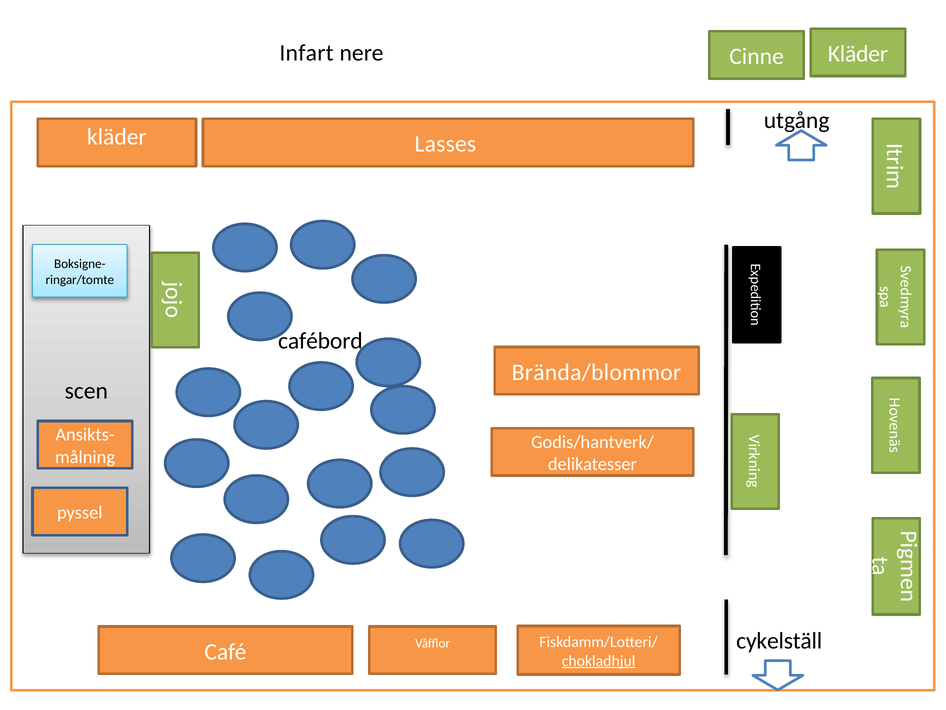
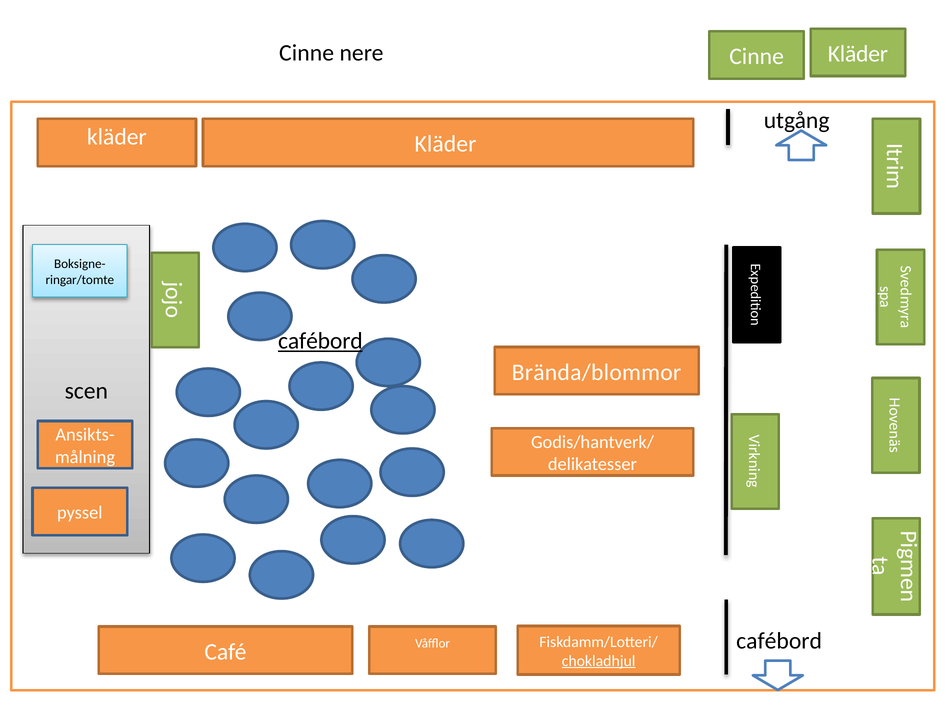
Infart at (307, 53): Infart -> Cinne
kläder Lasses: Lasses -> Kläder
cafébord at (320, 341) underline: none -> present
cykelställ at (779, 640): cykelställ -> cafébord
